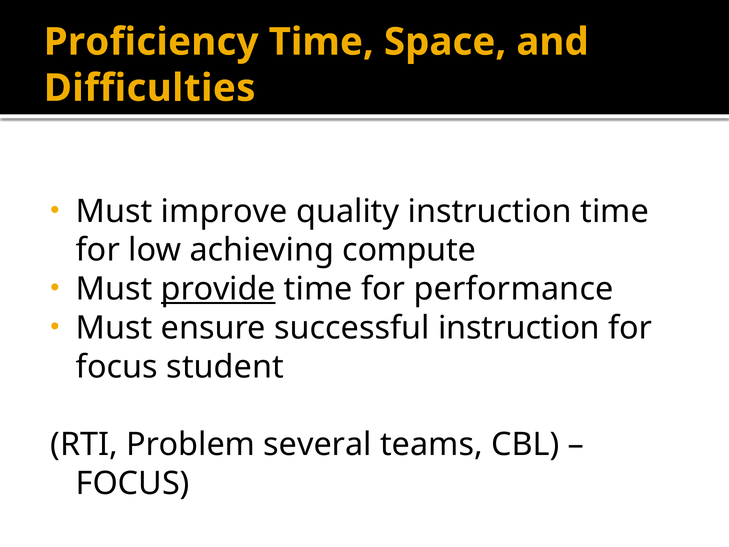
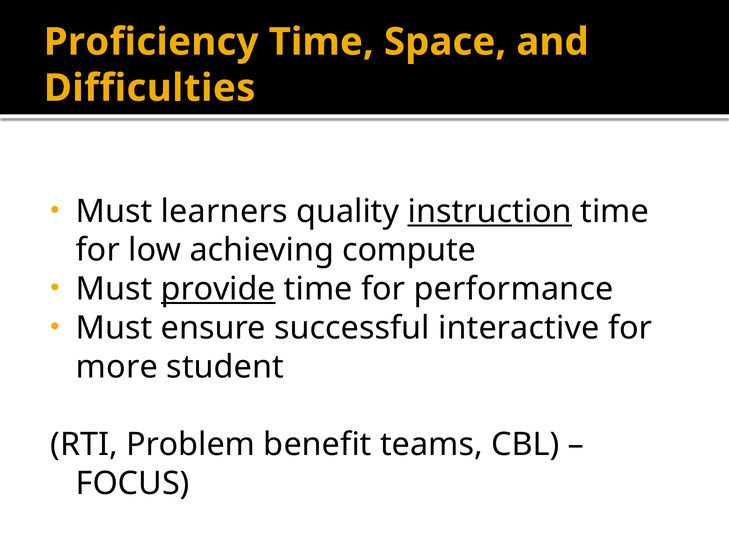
improve: improve -> learners
instruction at (490, 211) underline: none -> present
successful instruction: instruction -> interactive
focus at (117, 367): focus -> more
several: several -> benefit
